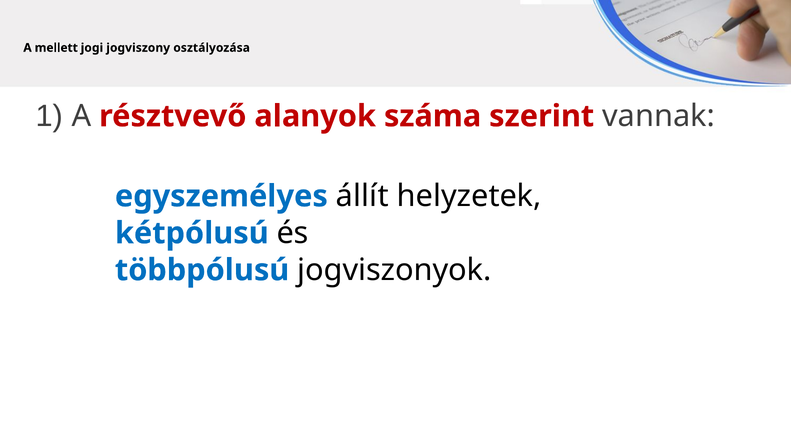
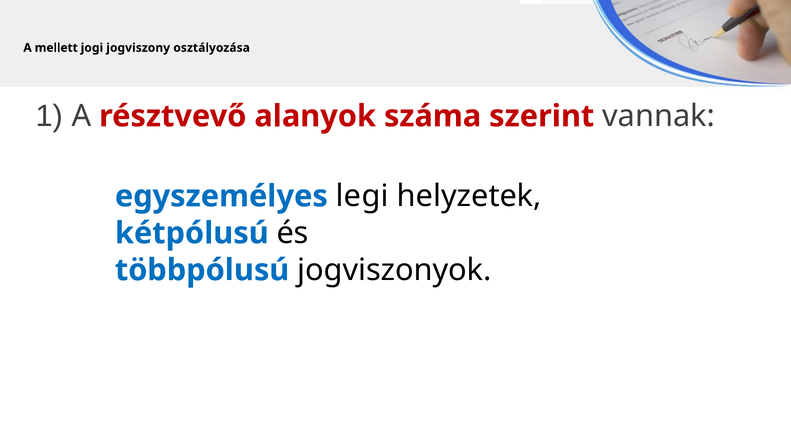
állít: állít -> legi
